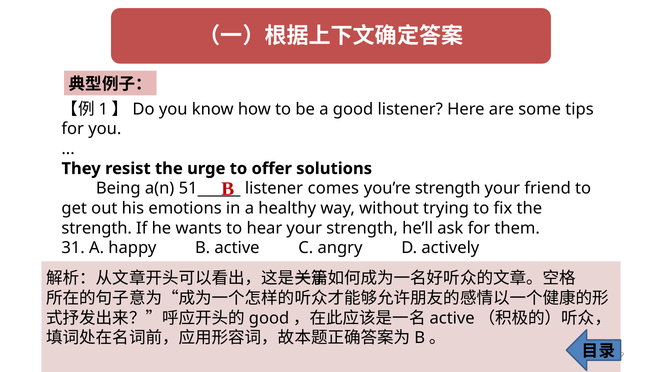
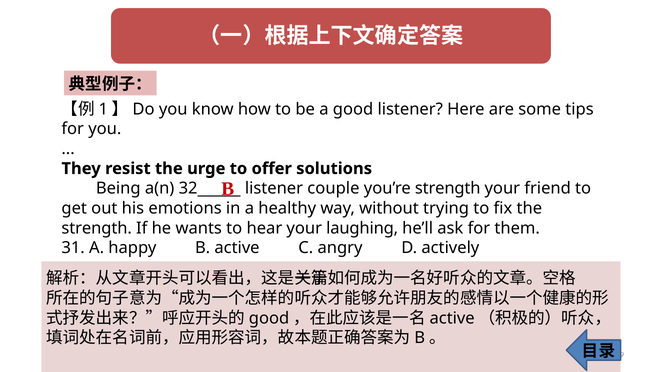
51: 51 -> 32
comes: comes -> couple
your strength: strength -> laughing
